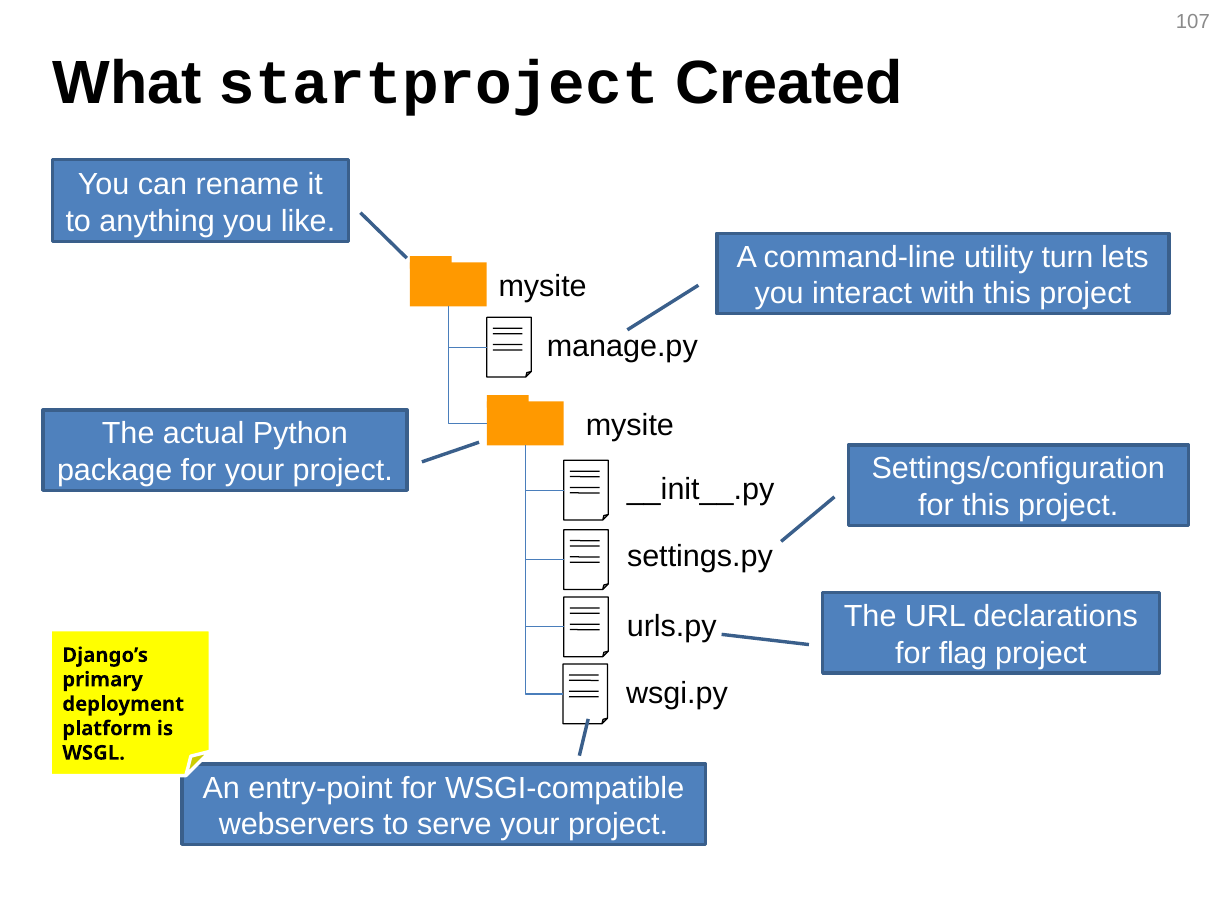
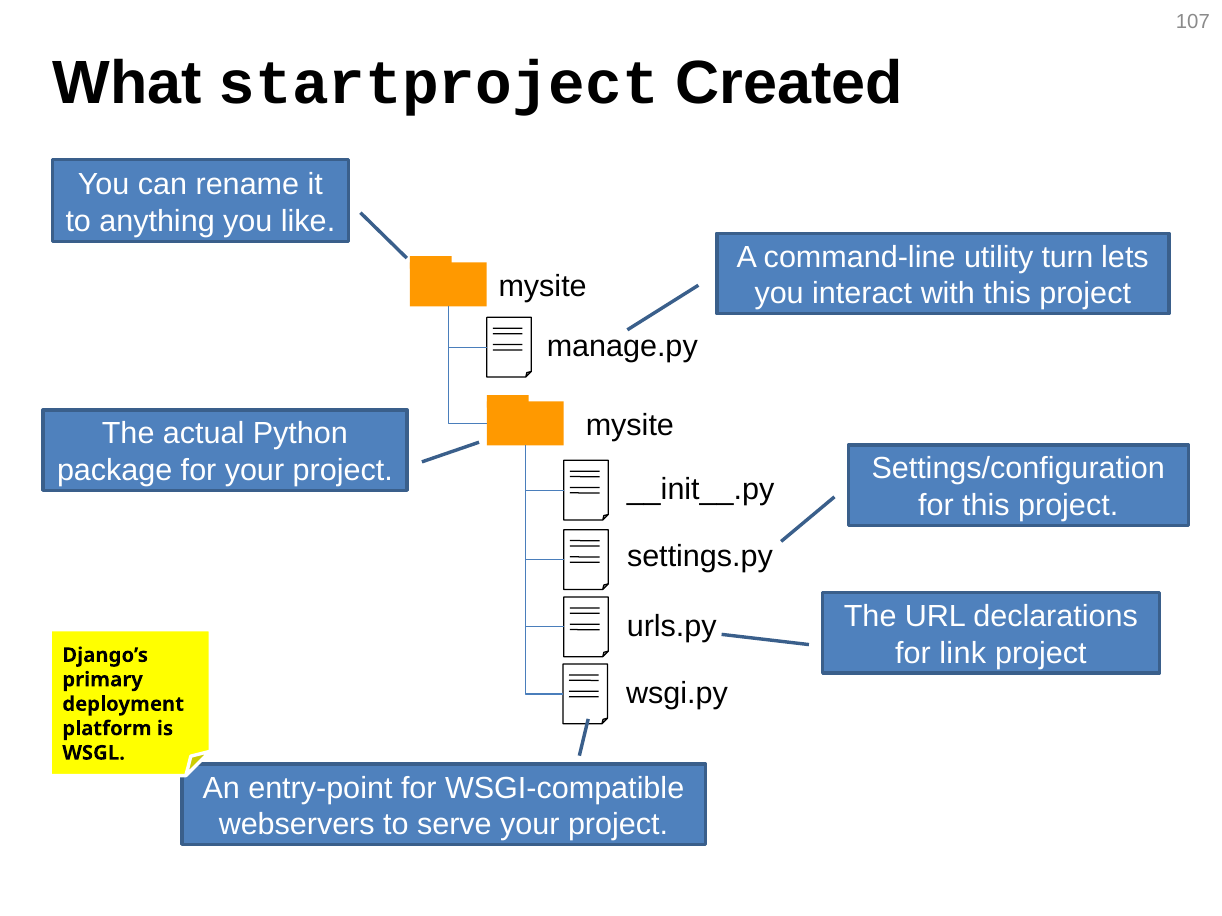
flag: flag -> link
